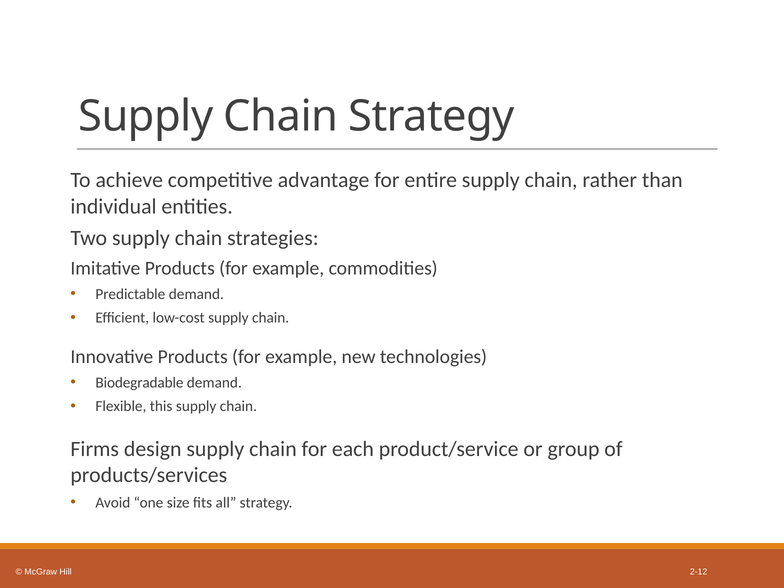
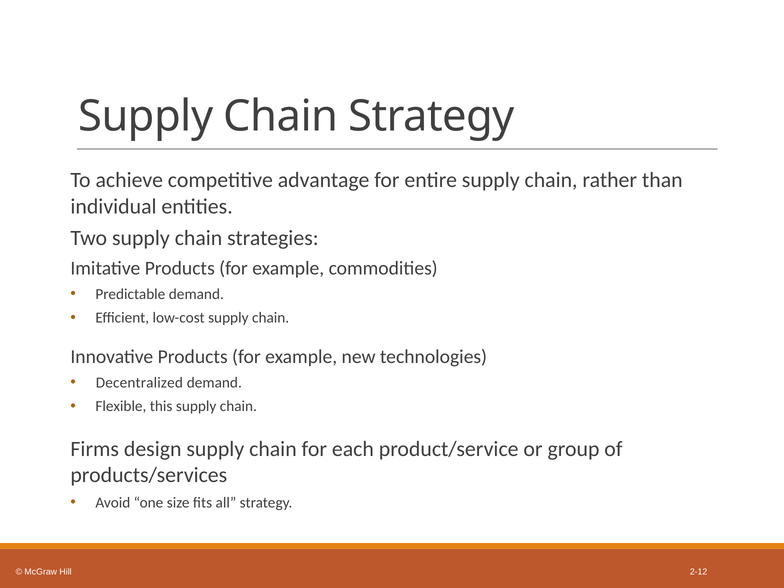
Biodegradable: Biodegradable -> Decentralized
